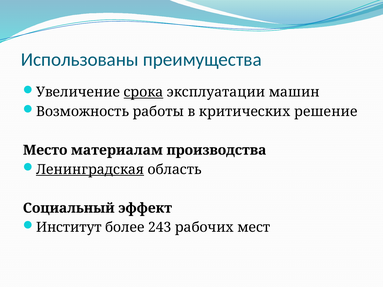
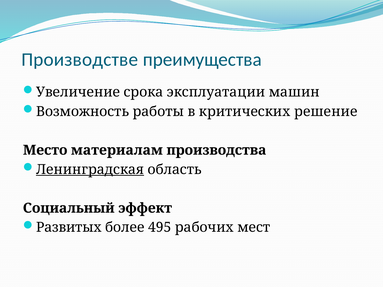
Использованы: Использованы -> Производстве
срока underline: present -> none
Институт: Институт -> Развитых
243: 243 -> 495
